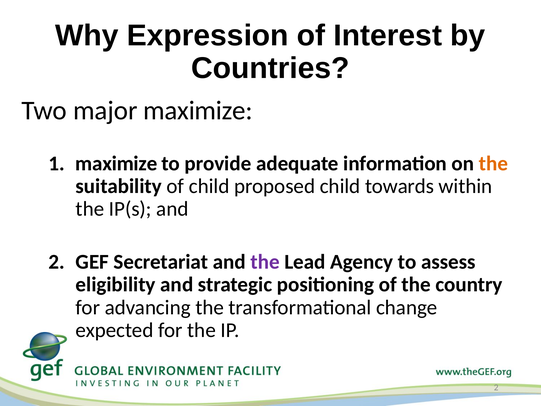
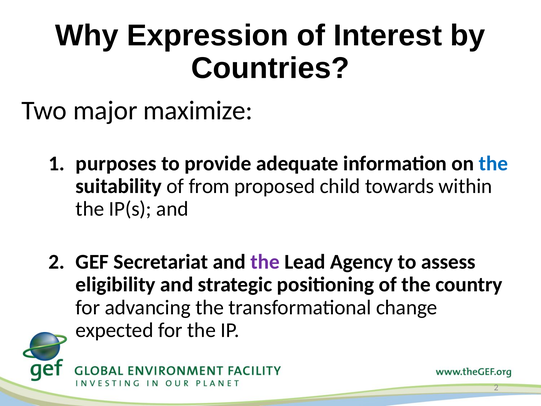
maximize at (116, 163): maximize -> purposes
the at (493, 163) colour: orange -> blue
of child: child -> from
